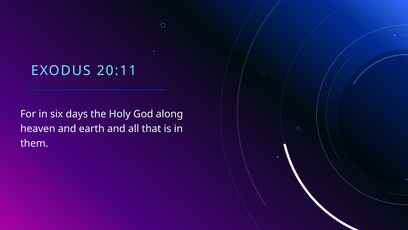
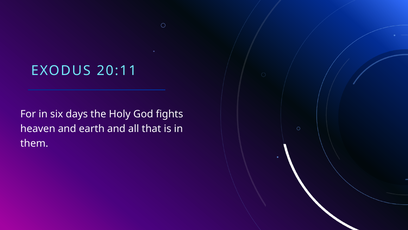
along: along -> fights
